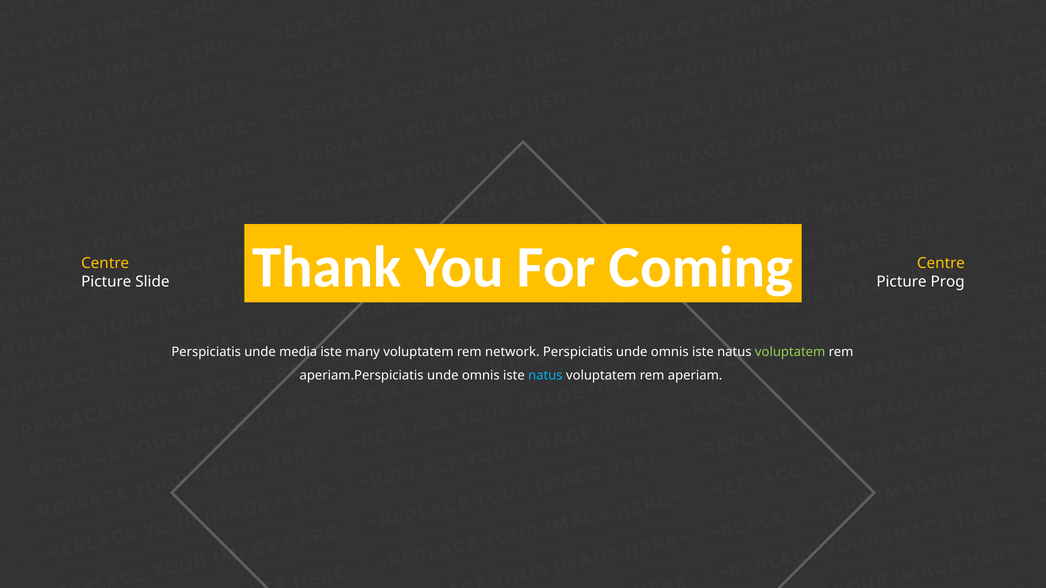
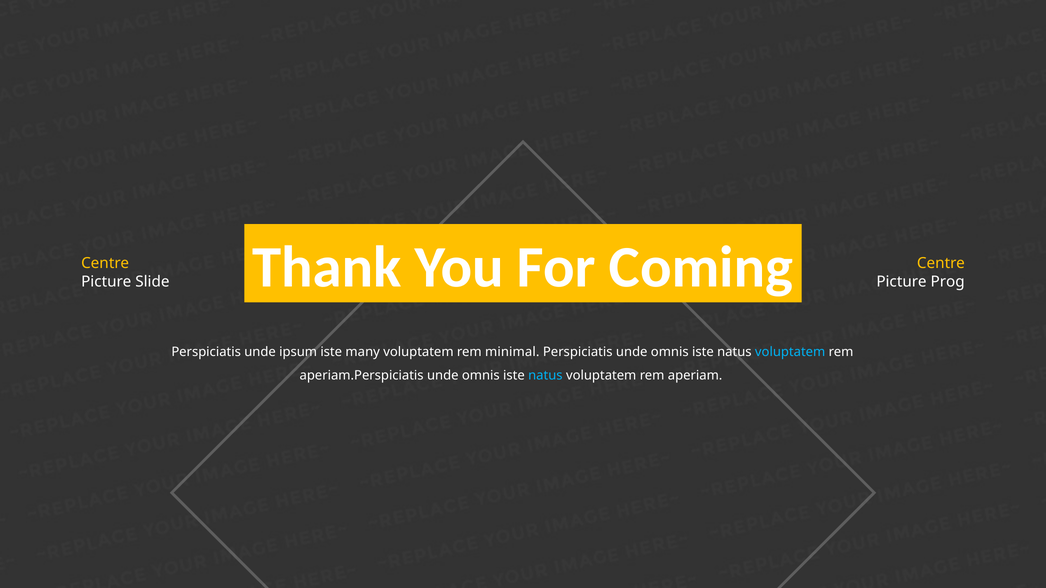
media: media -> ipsum
network: network -> minimal
voluptatem at (790, 352) colour: light green -> light blue
